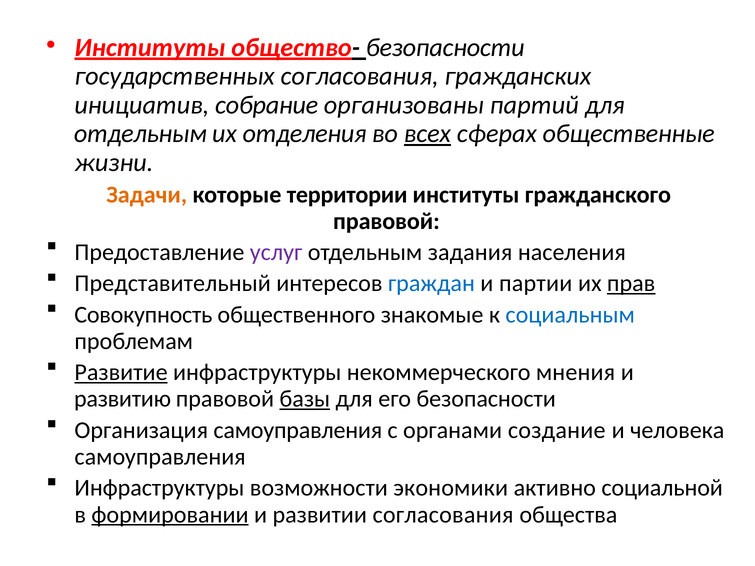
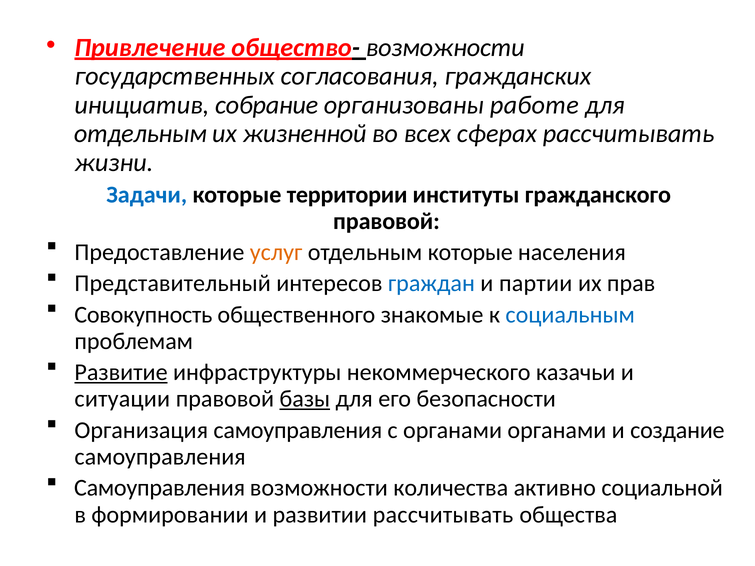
Институты at (150, 47): Институты -> Привлечение
общество- безопасности: безопасности -> возможности
партий: партий -> работе
отделения: отделения -> жизненной
всех underline: present -> none
сферах общественные: общественные -> рассчитывать
Задачи colour: orange -> blue
услуг colour: purple -> orange
отдельным задания: задания -> которые
прав underline: present -> none
мнения: мнения -> казачьи
развитию: развитию -> ситуации
органами создание: создание -> органами
человека: человека -> создание
Инфраструктуры at (159, 488): Инфраструктуры -> Самоуправления
экономики: экономики -> количества
формировании underline: present -> none
развитии согласования: согласования -> рассчитывать
